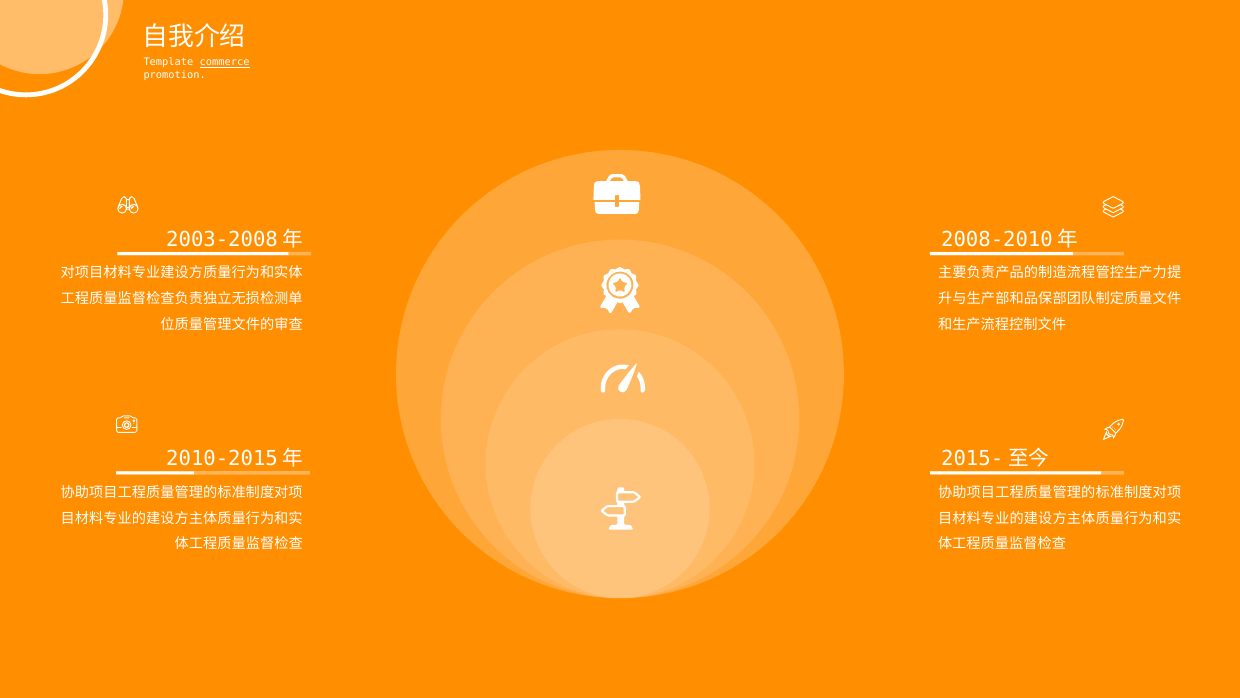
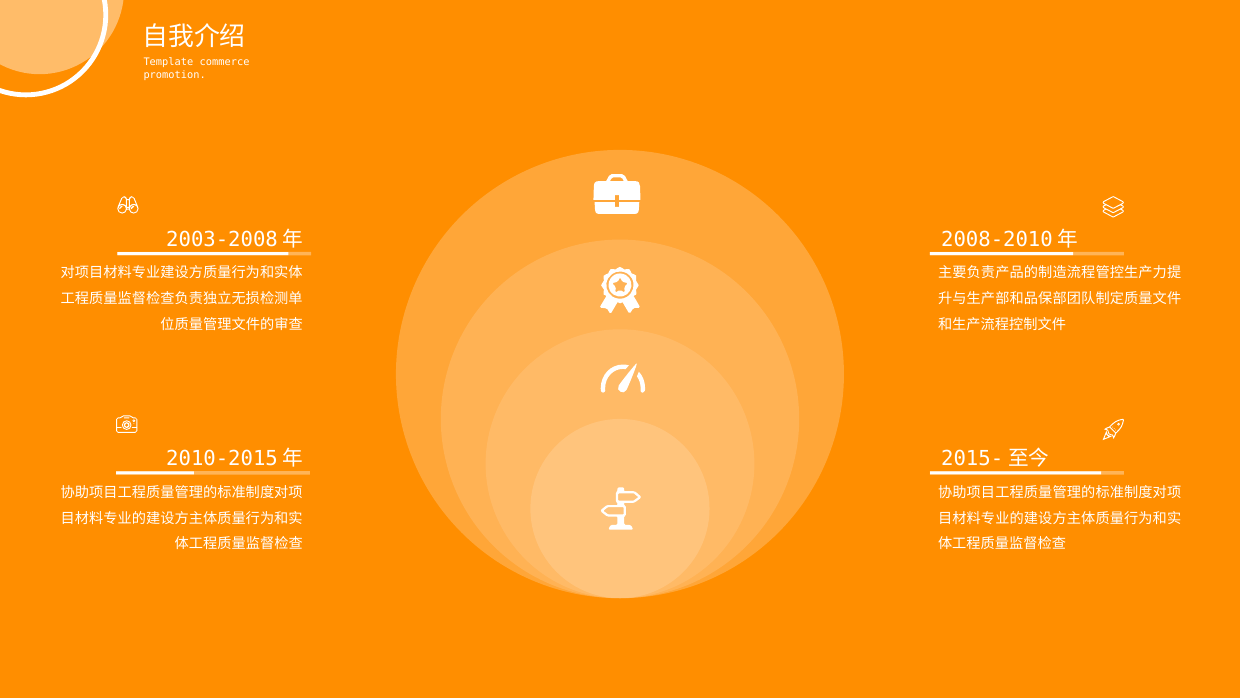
commerce underline: present -> none
